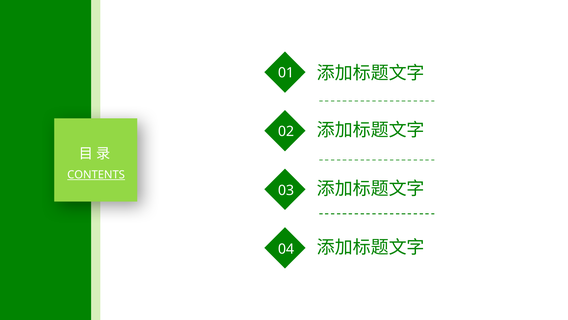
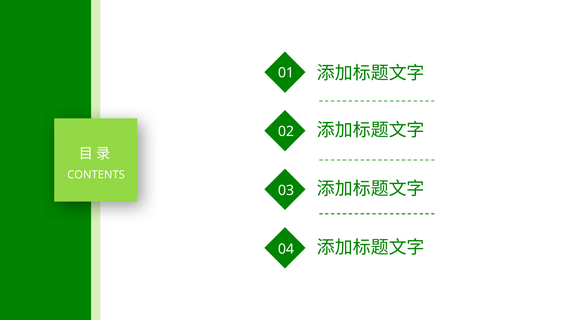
CONTENTS underline: present -> none
